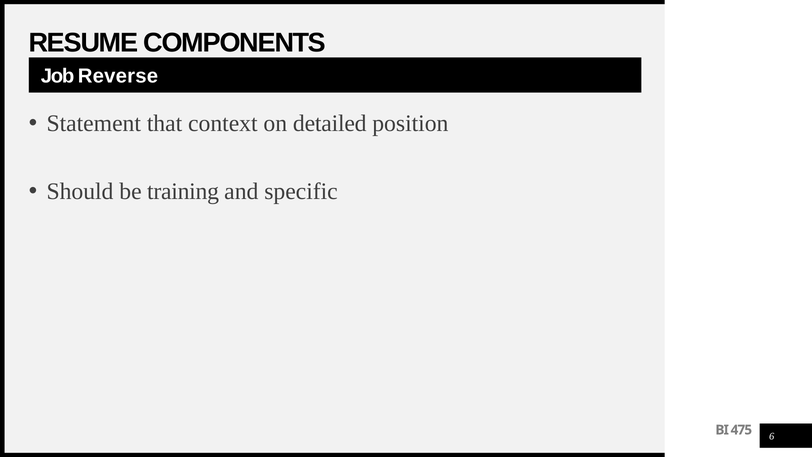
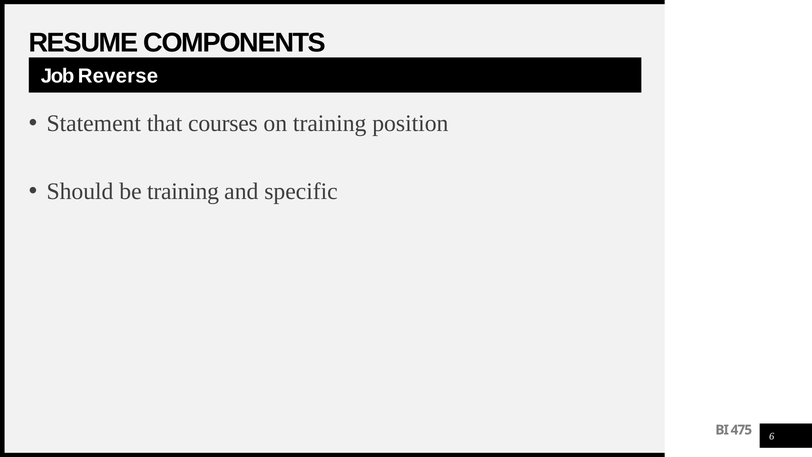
context: context -> courses
on detailed: detailed -> training
